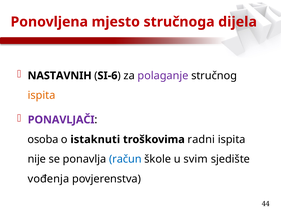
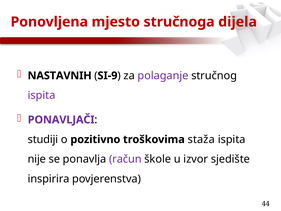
SI-6: SI-6 -> SI-9
ispita at (42, 95) colour: orange -> purple
osoba: osoba -> studiji
istaknuti: istaknuti -> pozitivno
radni: radni -> staža
račun colour: blue -> purple
svim: svim -> izvor
vođenja: vođenja -> inspirira
